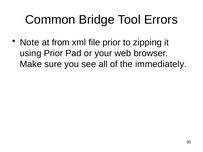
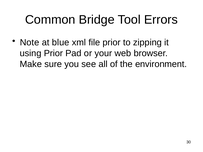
from: from -> blue
immediately: immediately -> environment
